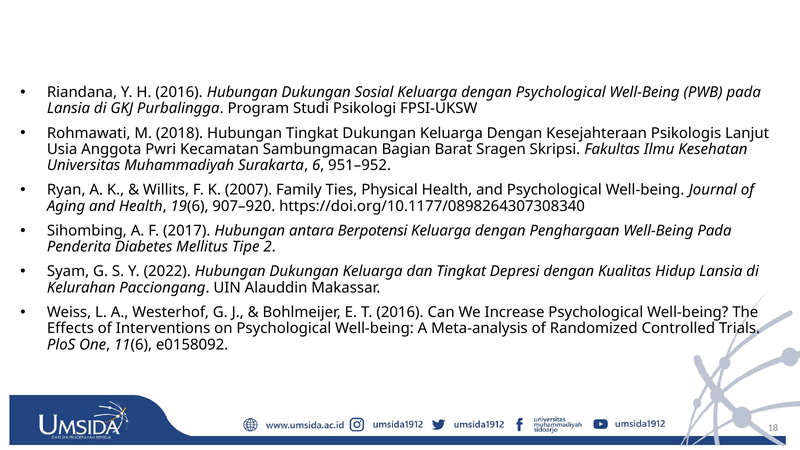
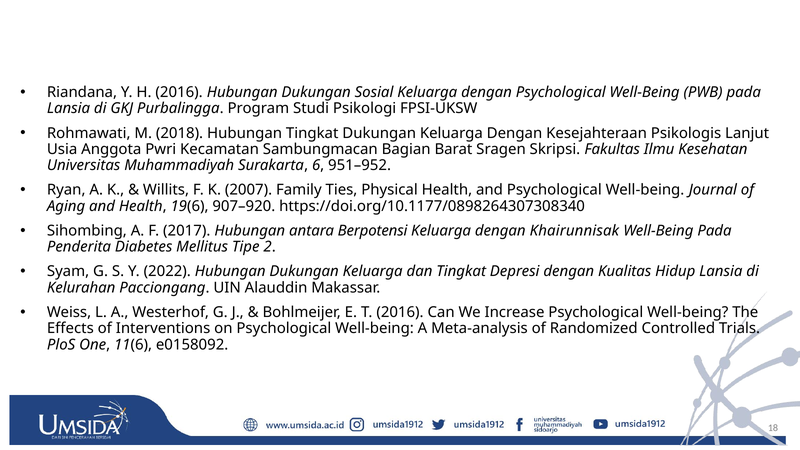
Penghargaan: Penghargaan -> Khairunnisak
